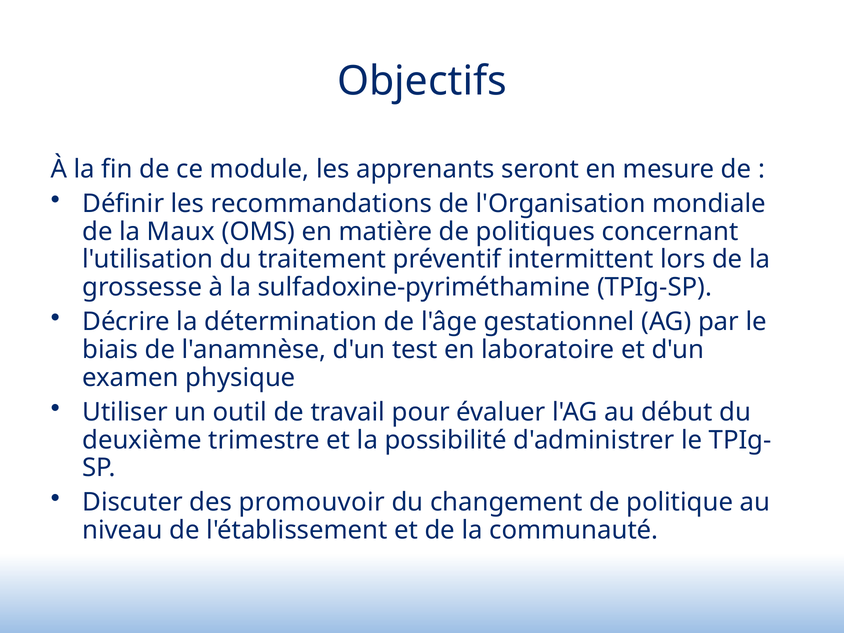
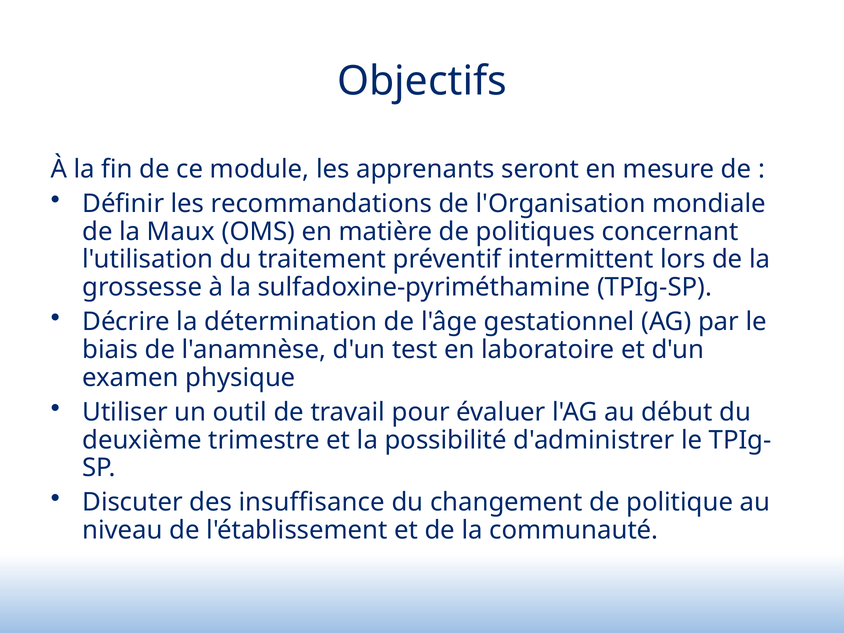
promouvoir: promouvoir -> insuffisance
